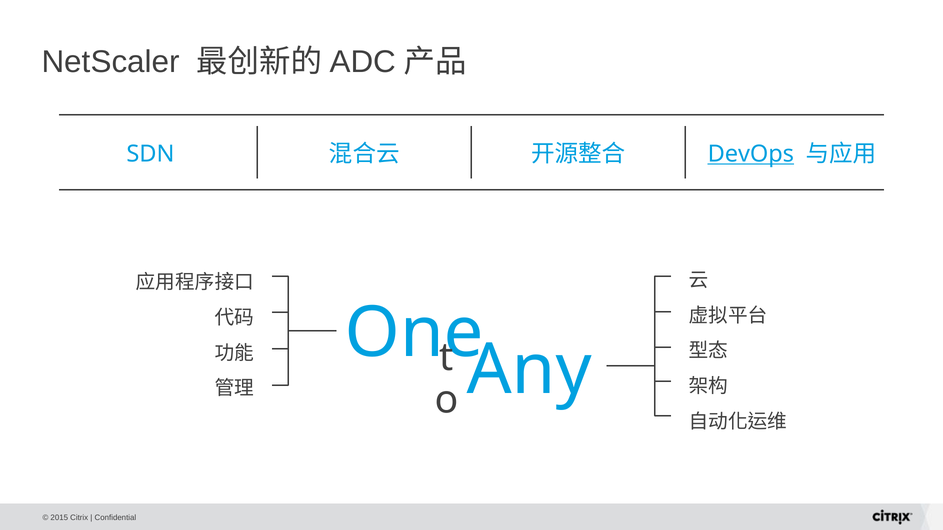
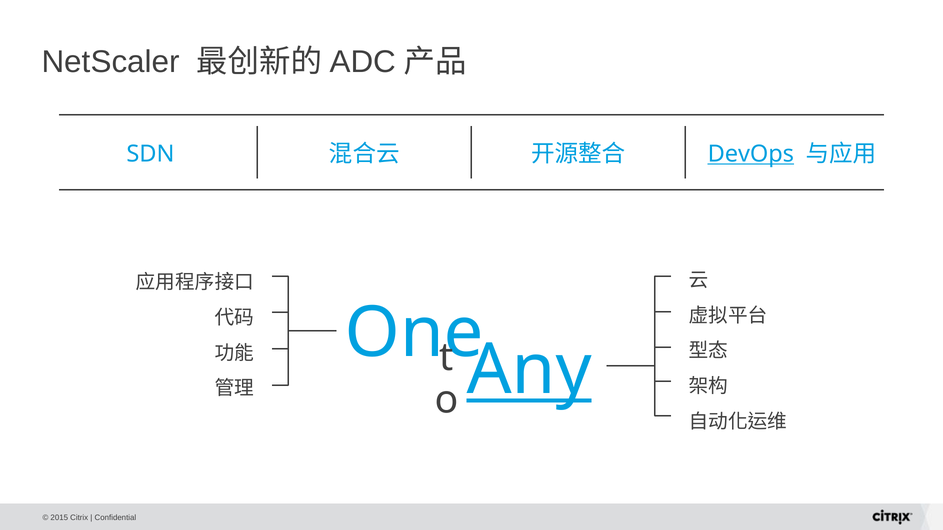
Any underline: none -> present
